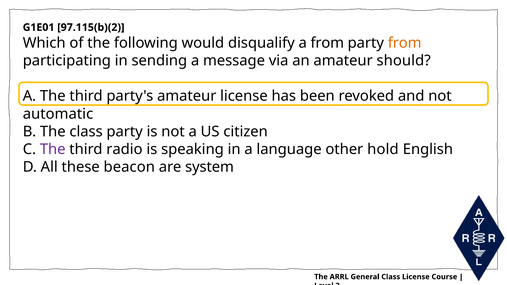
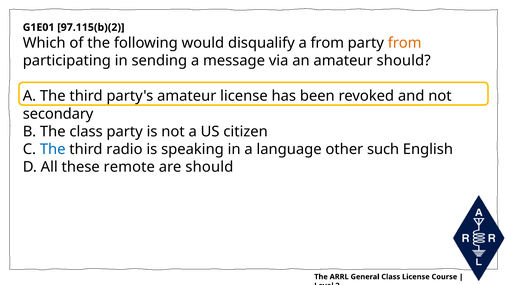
automatic: automatic -> secondary
The at (53, 149) colour: purple -> blue
hold: hold -> such
beacon: beacon -> remote
are system: system -> should
